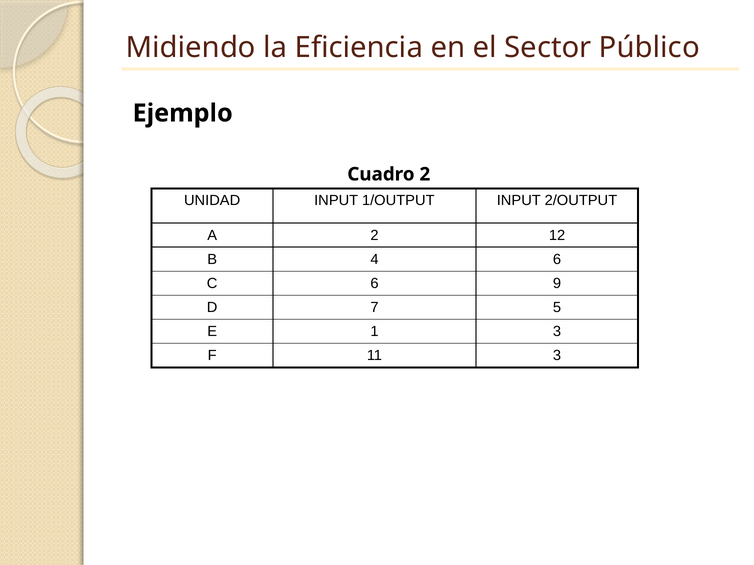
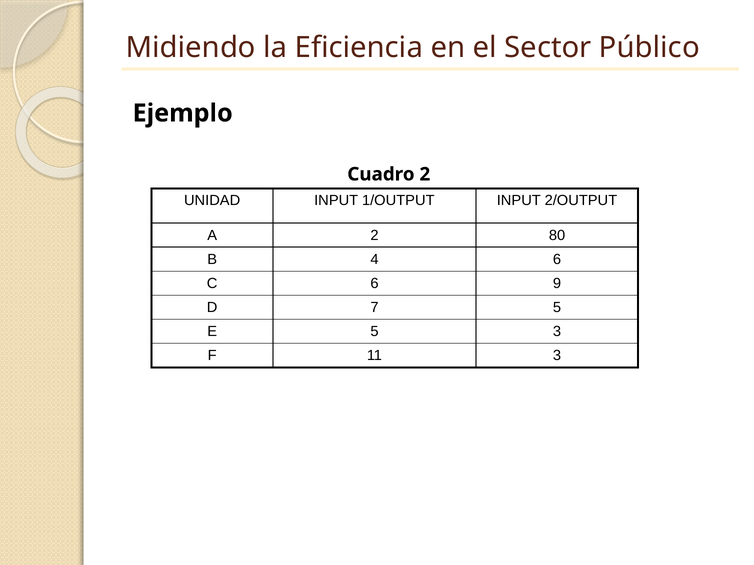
12: 12 -> 80
E 1: 1 -> 5
